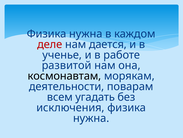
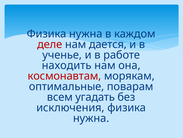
развитой: развитой -> находить
космонавтам colour: black -> red
деятельности: деятельности -> оптимальные
